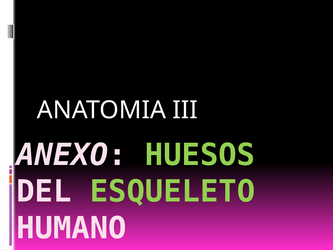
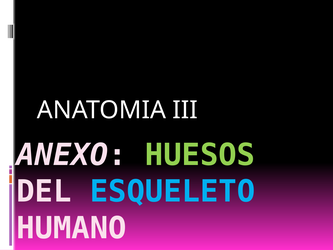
ESQUELETO colour: light green -> light blue
